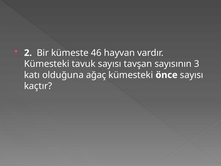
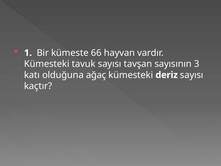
2: 2 -> 1
46: 46 -> 66
önce: önce -> deriz
